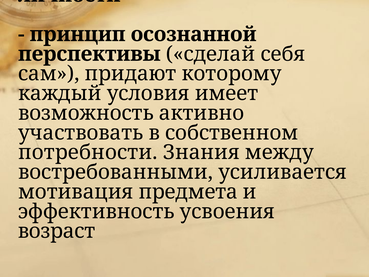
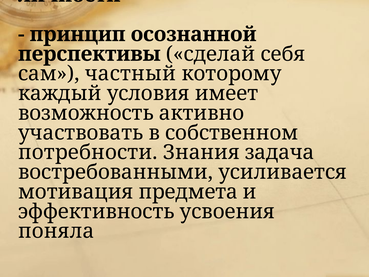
придают: придают -> частный
между: между -> задача
возраст: возраст -> поняла
